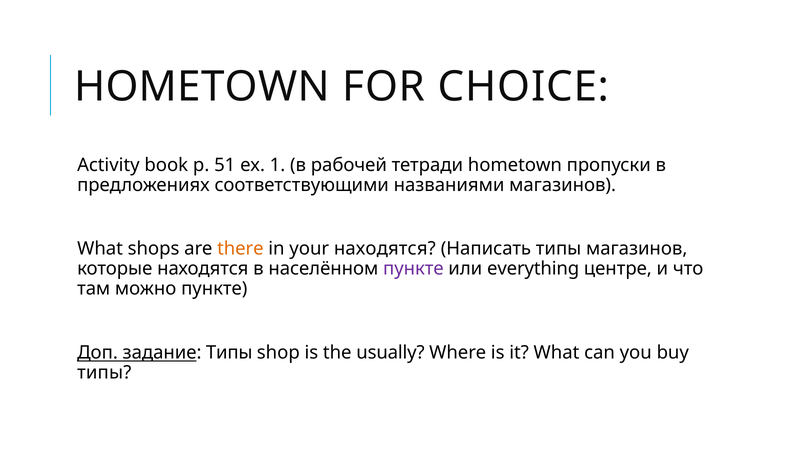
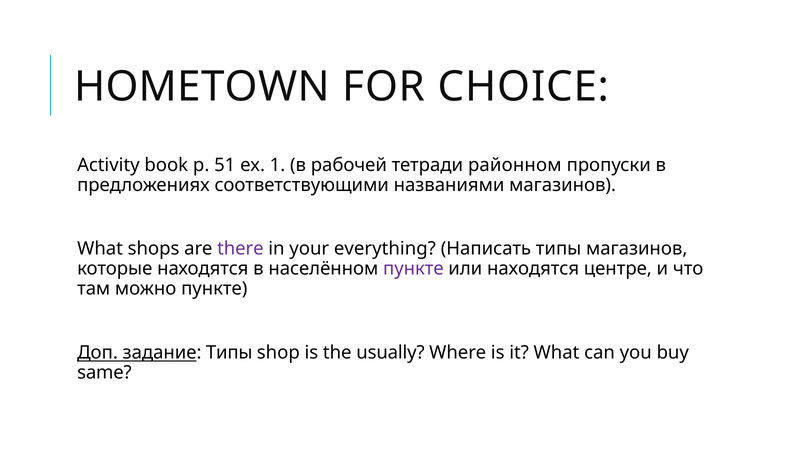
тетради hometown: hometown -> районном
there colour: orange -> purple
your находятся: находятся -> everything
или everything: everything -> находятся
типы at (104, 372): типы -> same
